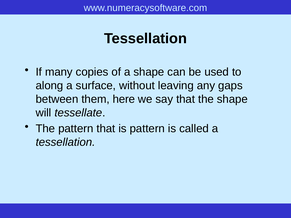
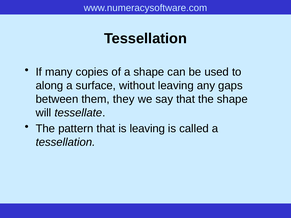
here: here -> they
is pattern: pattern -> leaving
